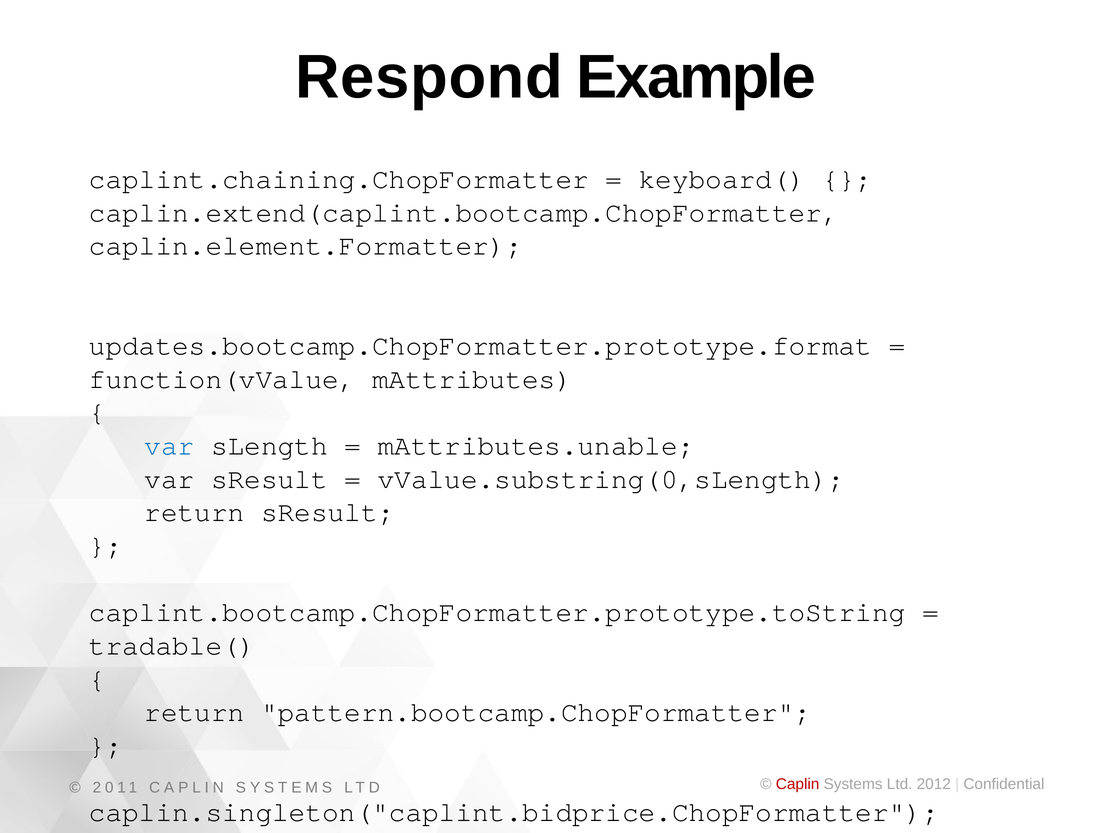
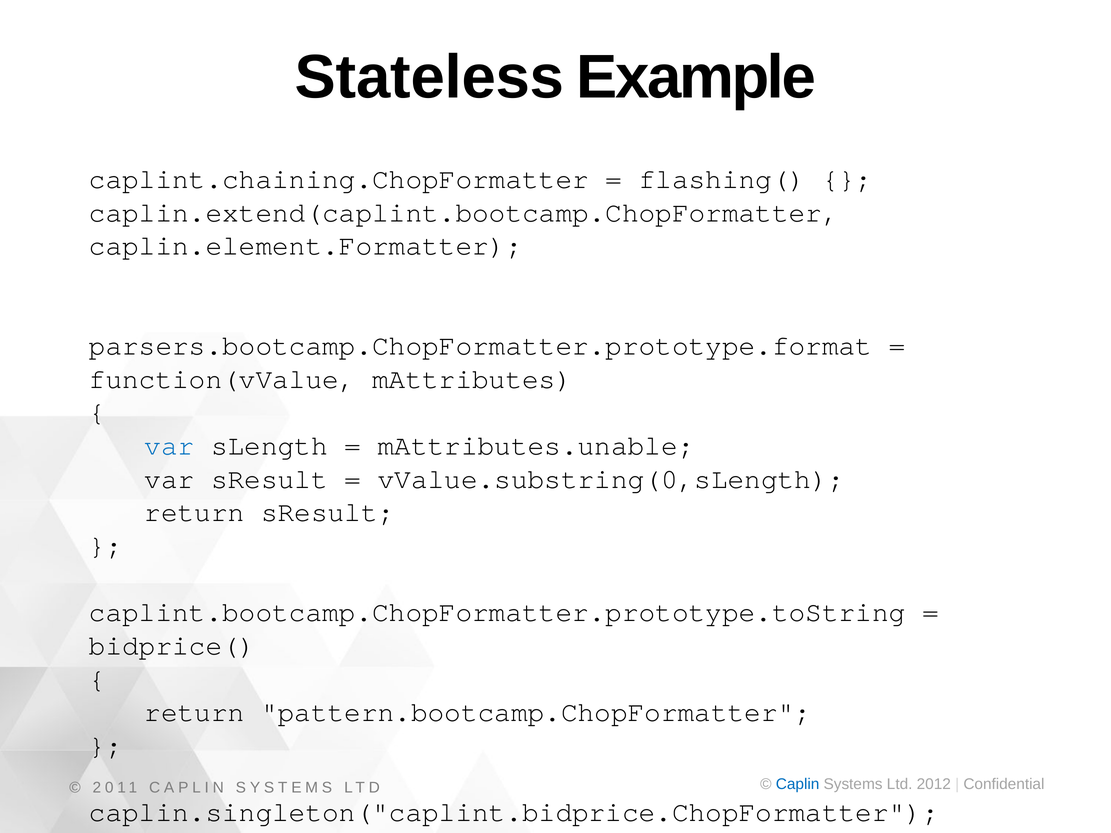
Respond: Respond -> Stateless
keyboard(: keyboard( -> flashing(
updates.bootcamp.ChopFormatter.prototype.format: updates.bootcamp.ChopFormatter.prototype.format -> parsers.bootcamp.ChopFormatter.prototype.format
tradable(: tradable( -> bidprice(
Caplin colour: red -> blue
